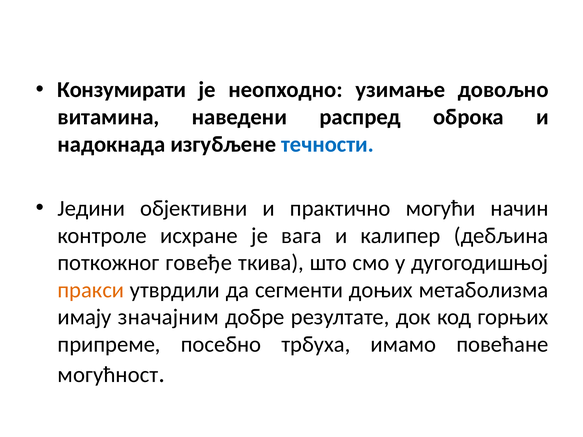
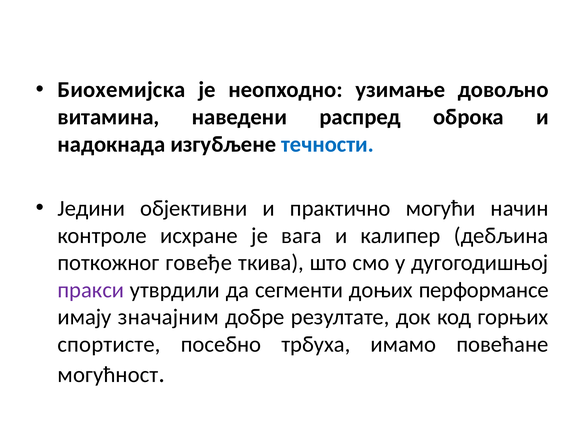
Конзумирати: Конзумирати -> Биохемијска
пракси colour: orange -> purple
метаболизма: метаболизма -> перформансе
припреме: припреме -> спортисте
